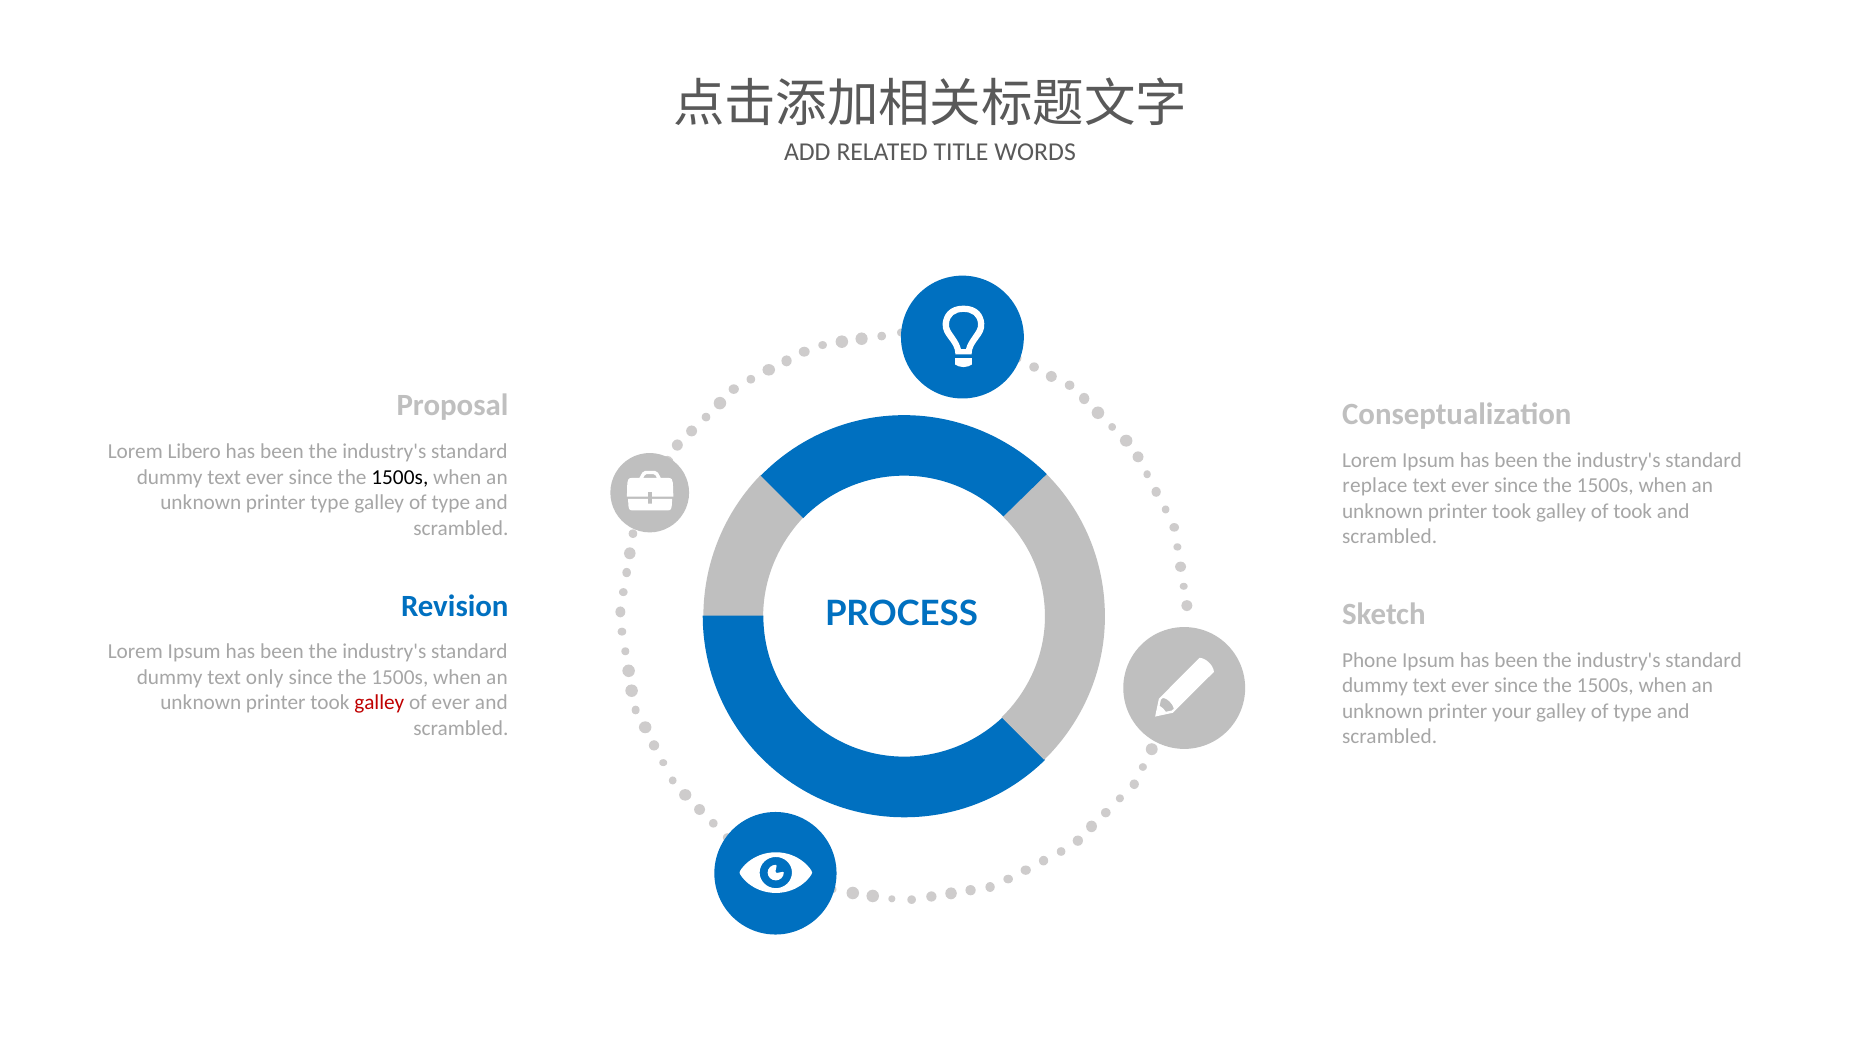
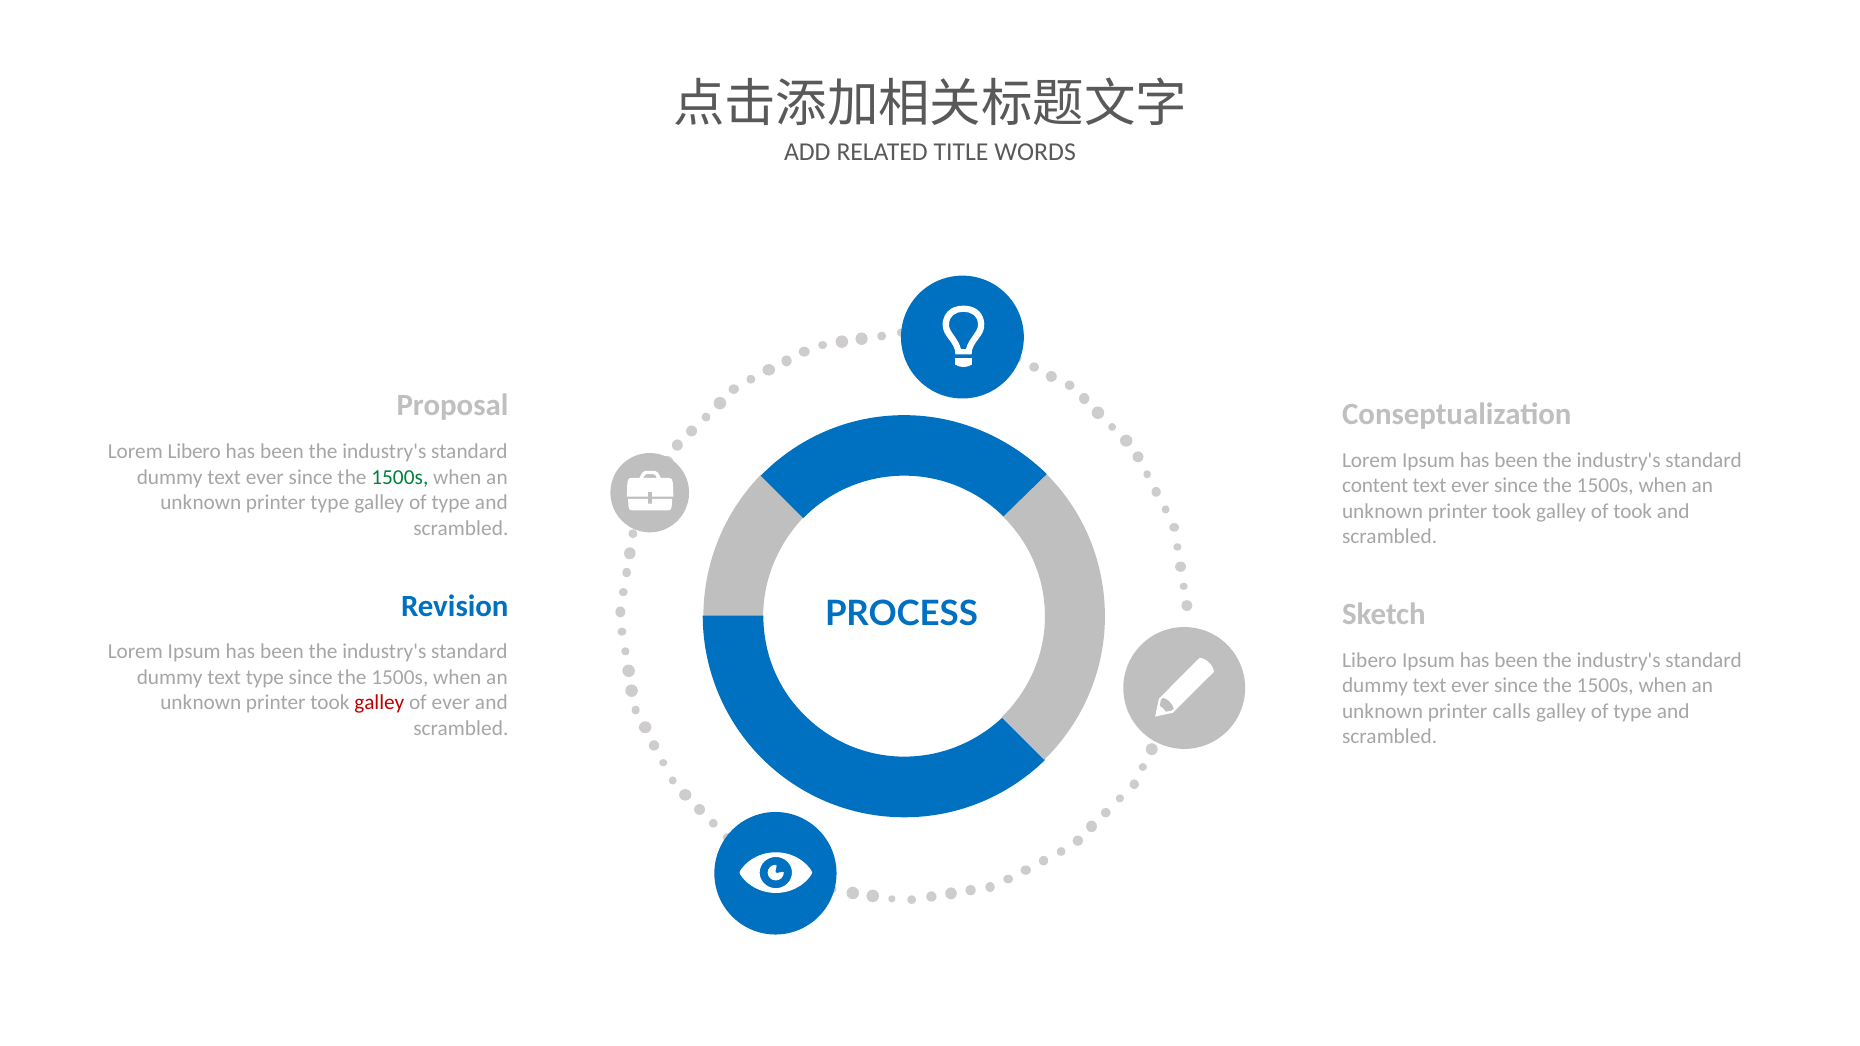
1500s at (400, 477) colour: black -> green
replace: replace -> content
Phone at (1370, 660): Phone -> Libero
text only: only -> type
your: your -> calls
